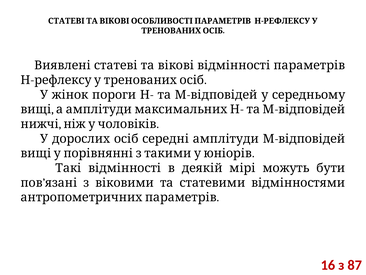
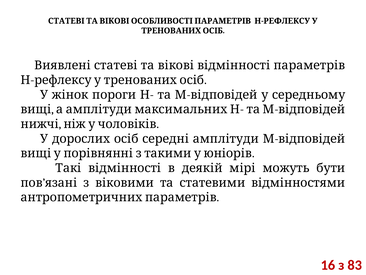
87: 87 -> 83
